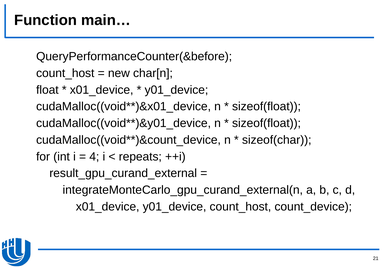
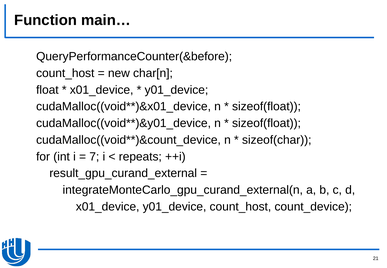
4: 4 -> 7
